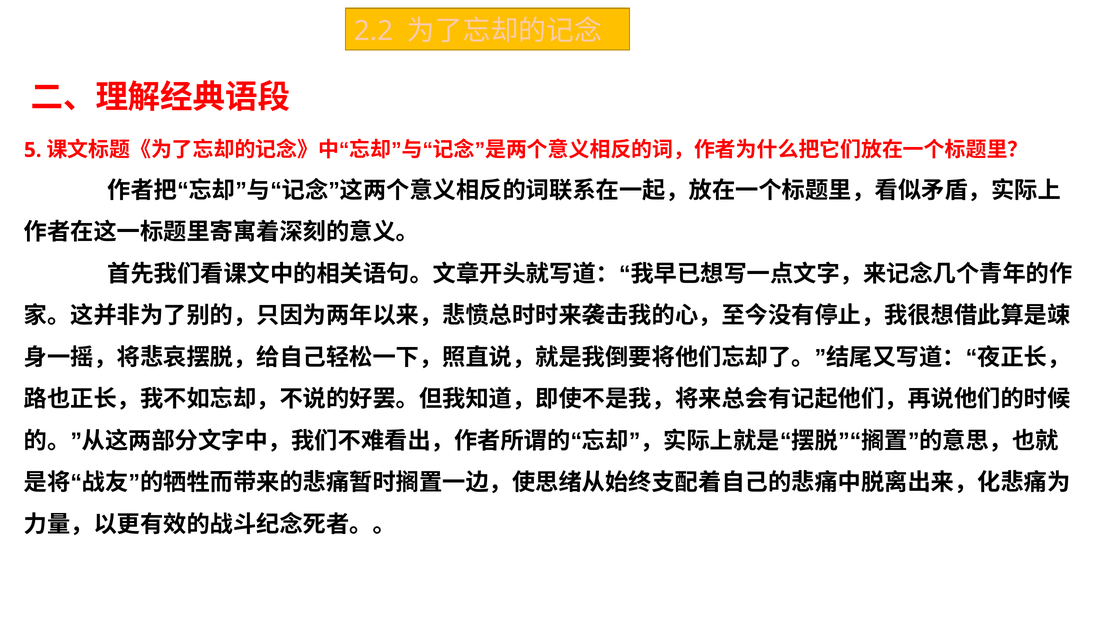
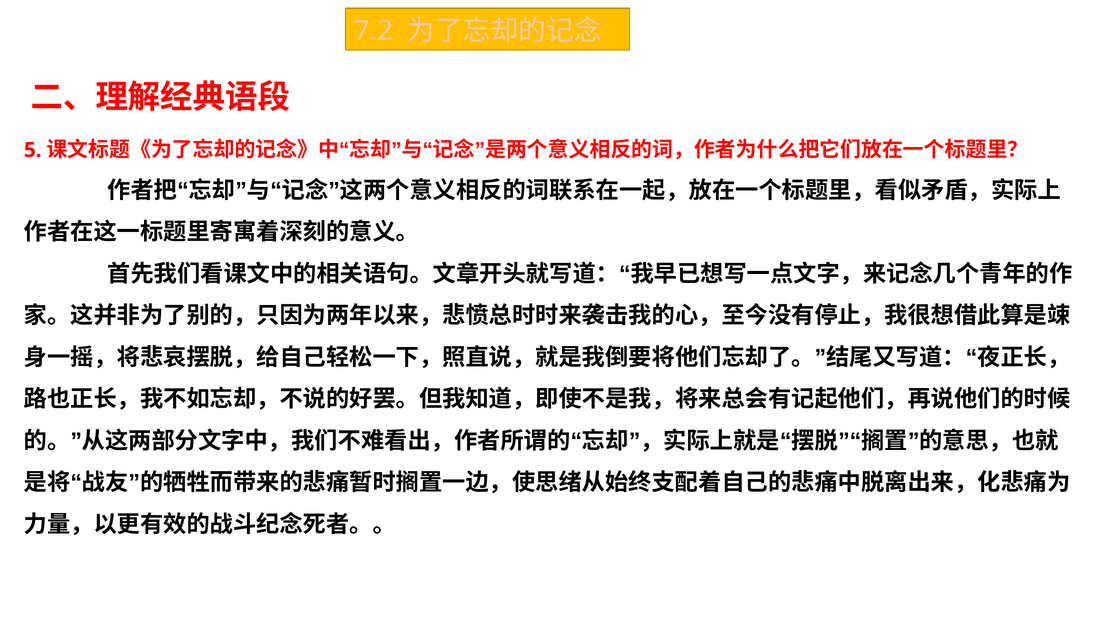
2.2: 2.2 -> 7.2
